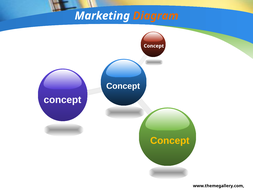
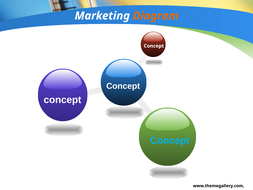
Concept at (170, 140) colour: yellow -> light blue
